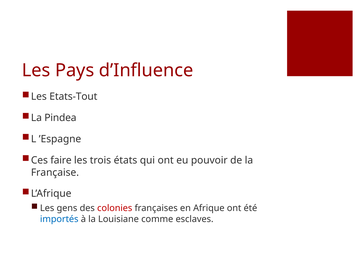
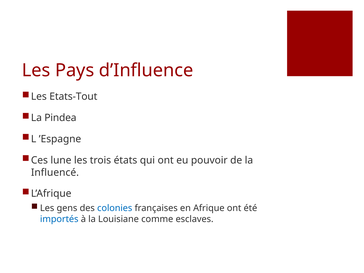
faire: faire -> lune
Française: Française -> Influencé
colonies colour: red -> blue
